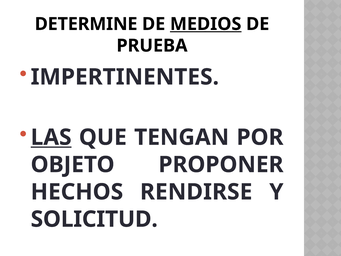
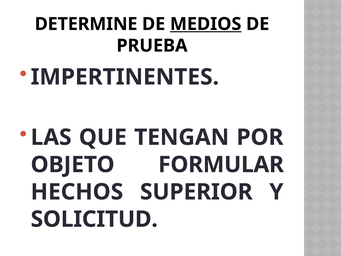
LAS underline: present -> none
PROPONER: PROPONER -> FORMULAR
RENDIRSE: RENDIRSE -> SUPERIOR
